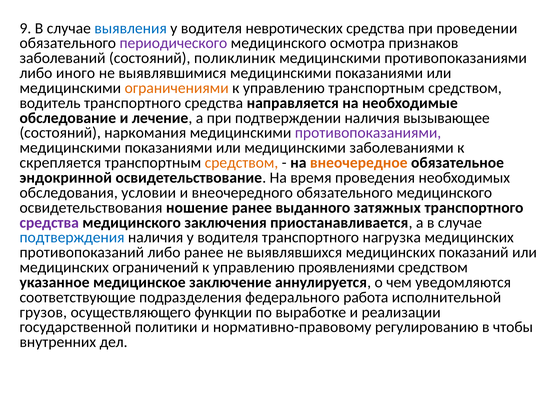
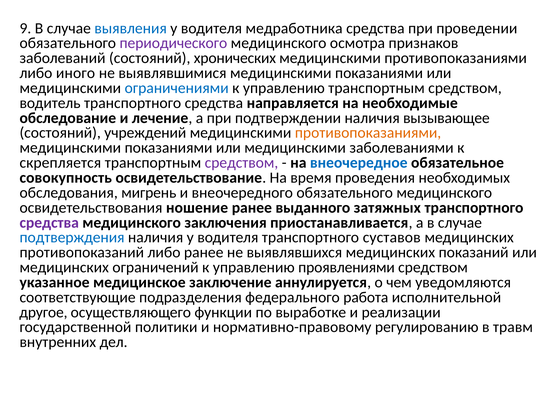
невротических: невротических -> медработника
поликлиник: поликлиник -> хронических
ограничениями colour: orange -> blue
наркомания: наркомания -> учреждений
противопоказаниями at (368, 133) colour: purple -> orange
средством at (241, 163) colour: orange -> purple
внеочередное colour: orange -> blue
эндокринной: эндокринной -> совокупность
условии: условии -> мигрень
нагрузка: нагрузка -> суставов
грузов: грузов -> другое
чтобы: чтобы -> травм
